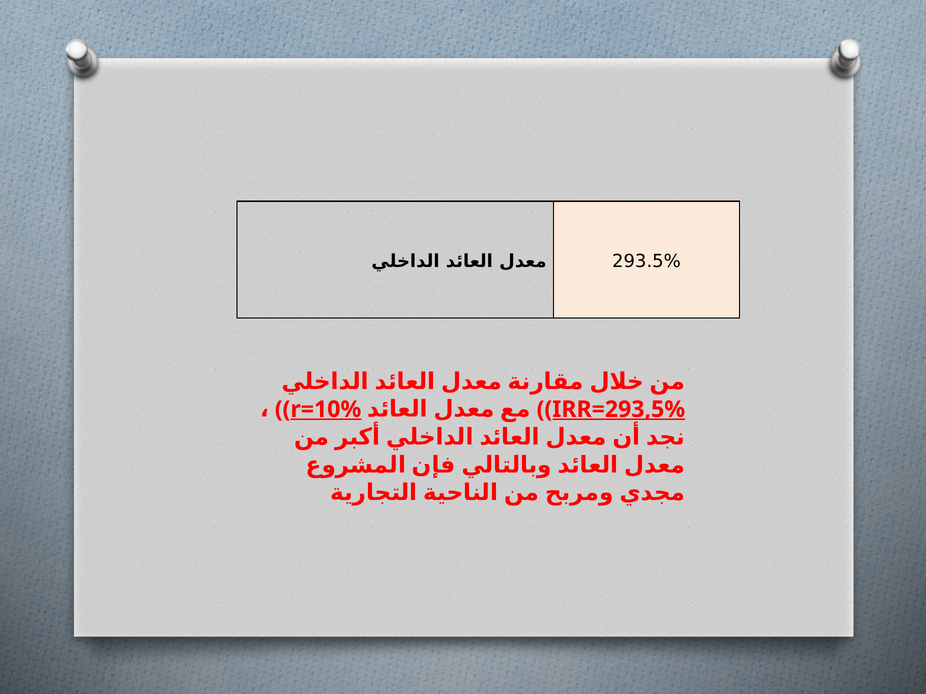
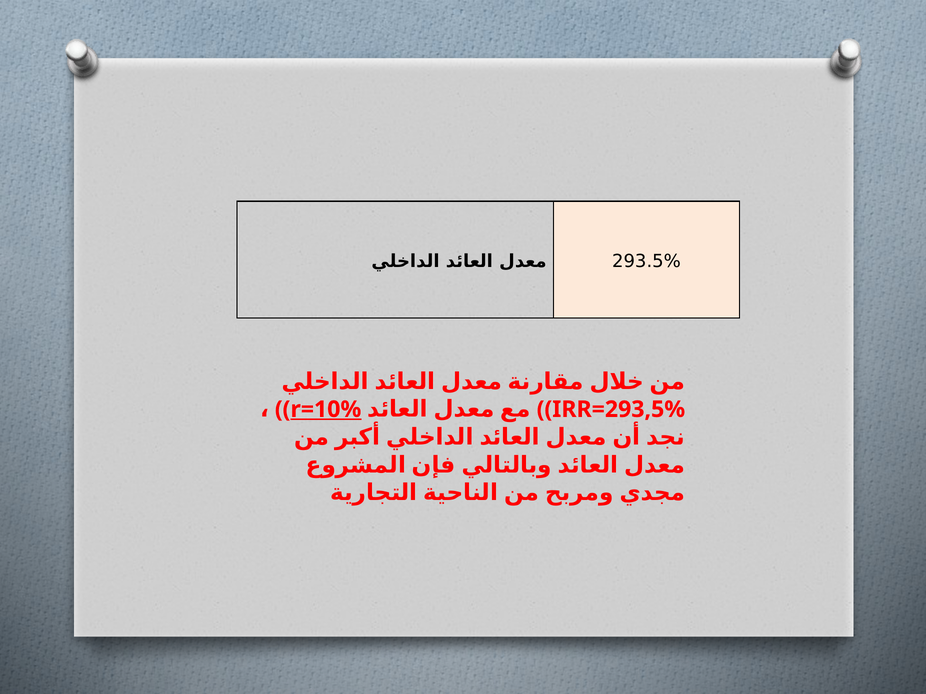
IRR=293,5% underline: present -> none
